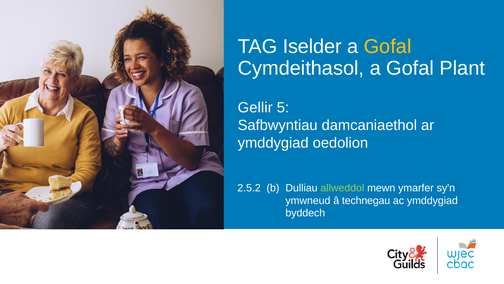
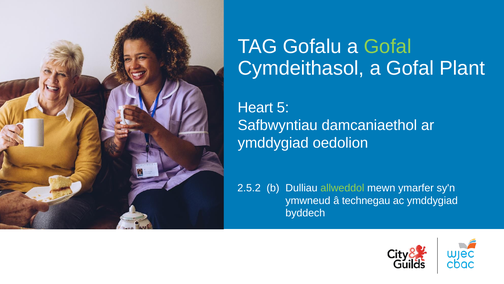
Iselder: Iselder -> Gofalu
Gofal at (388, 47) colour: yellow -> light green
Gellir: Gellir -> Heart
